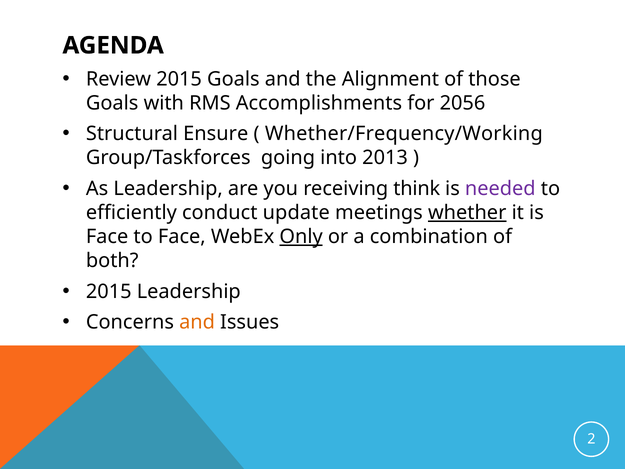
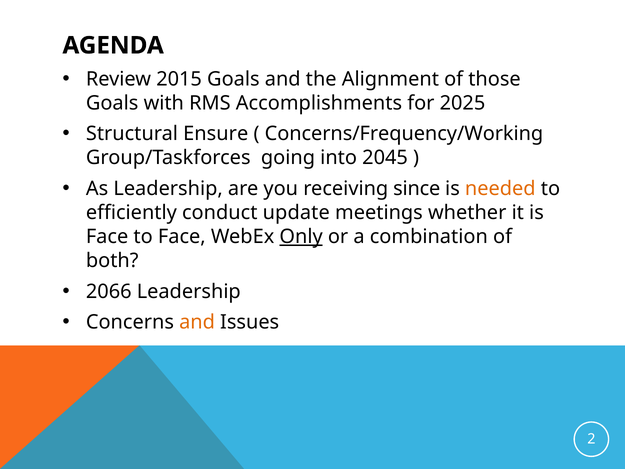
2056: 2056 -> 2025
Whether/Frequency/Working: Whether/Frequency/Working -> Concerns/Frequency/Working
2013: 2013 -> 2045
think: think -> since
needed colour: purple -> orange
whether underline: present -> none
2015 at (109, 291): 2015 -> 2066
